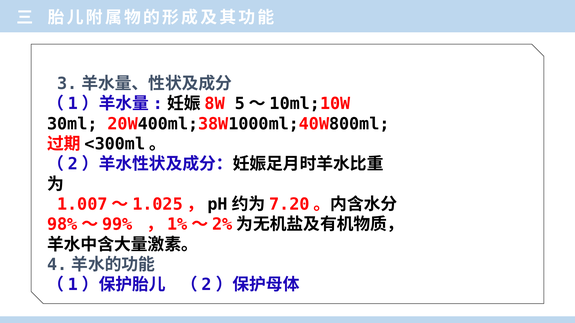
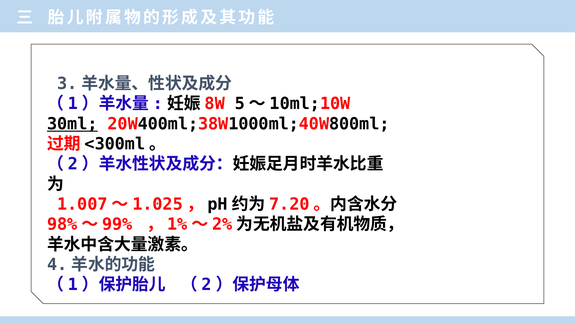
30ml underline: none -> present
